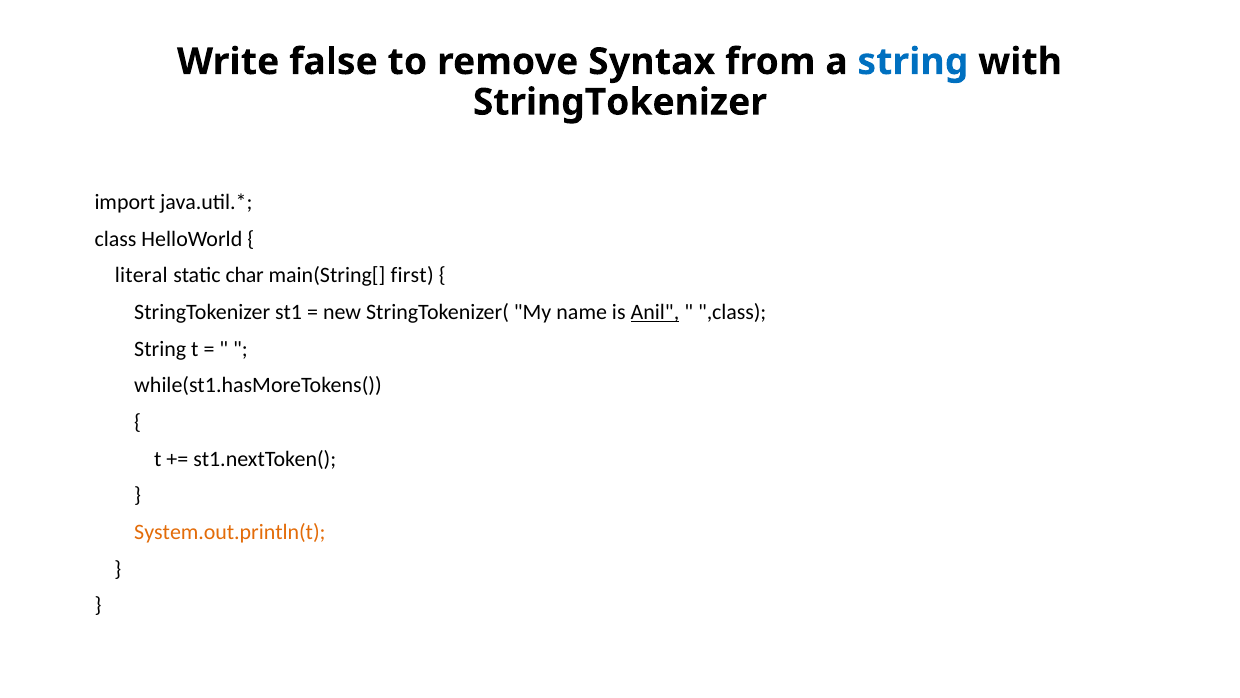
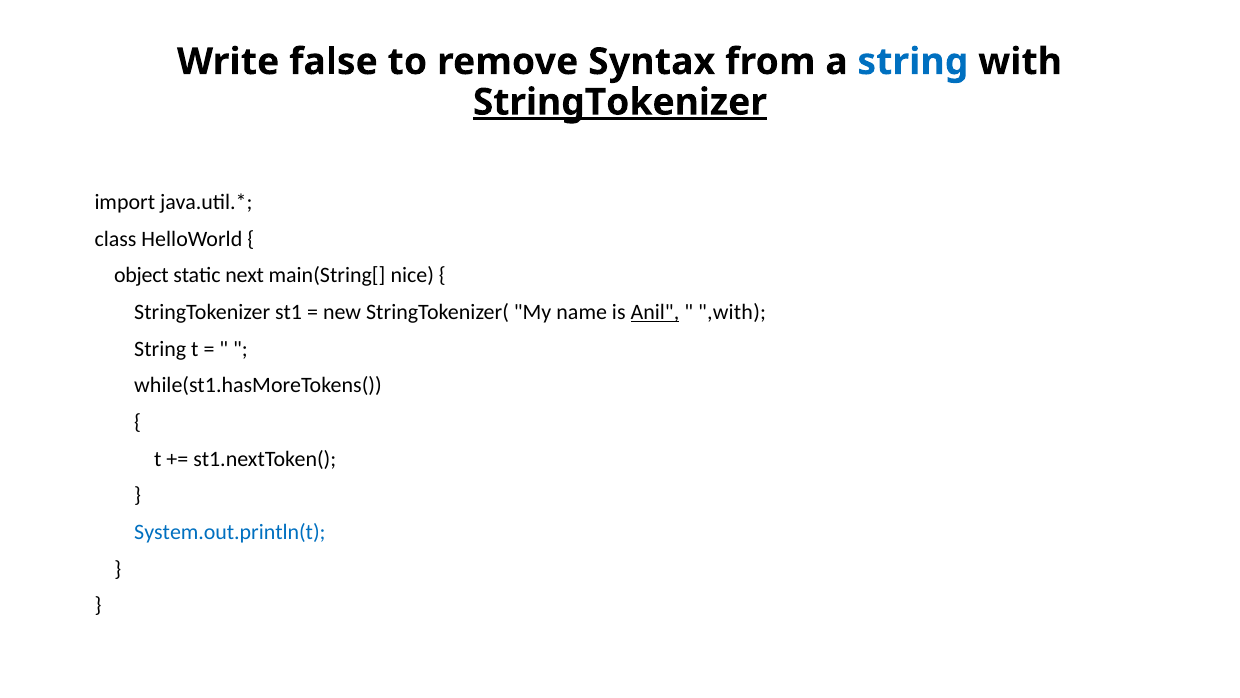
StringTokenizer at (620, 102) underline: none -> present
literal: literal -> object
char: char -> next
first: first -> nice
,class: ,class -> ,with
System.out.println(t colour: orange -> blue
